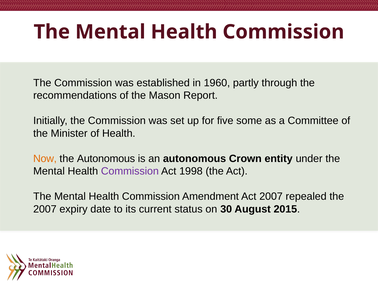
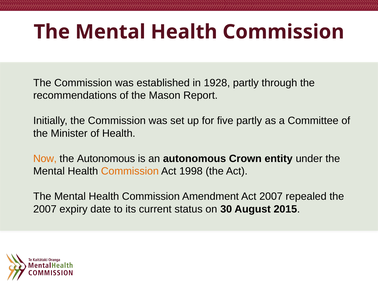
1960: 1960 -> 1928
five some: some -> partly
Commission at (130, 171) colour: purple -> orange
